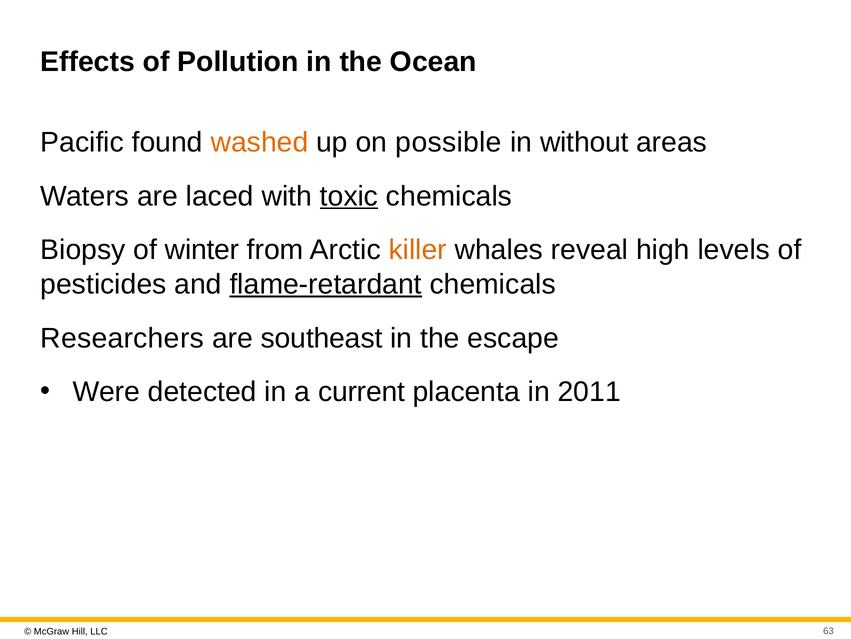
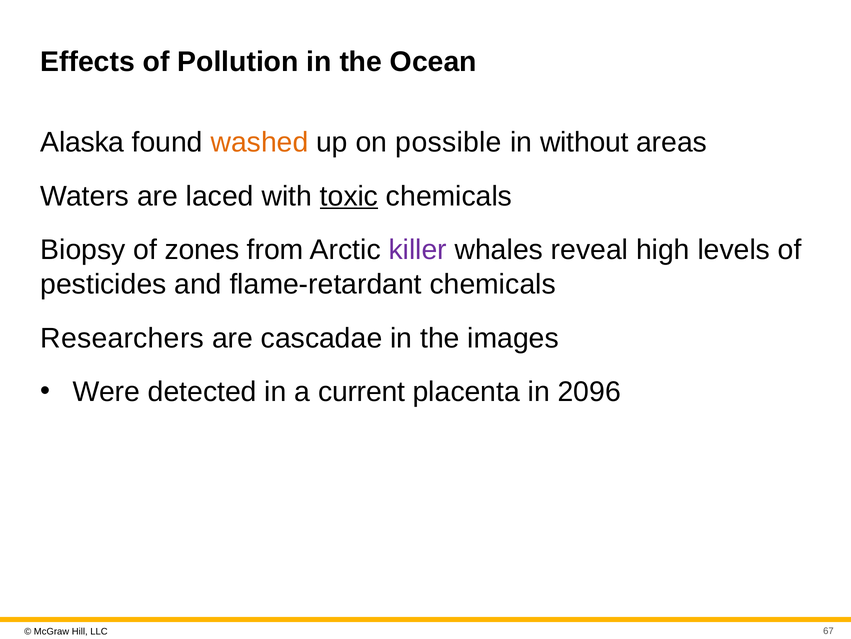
Pacific: Pacific -> Alaska
winter: winter -> zones
killer colour: orange -> purple
flame-retardant underline: present -> none
southeast: southeast -> cascadae
escape: escape -> images
2011: 2011 -> 2096
63: 63 -> 67
